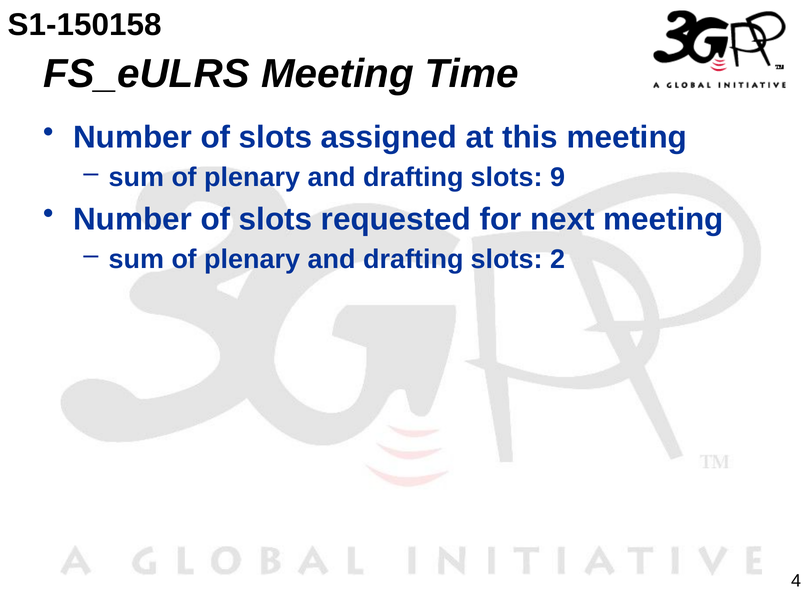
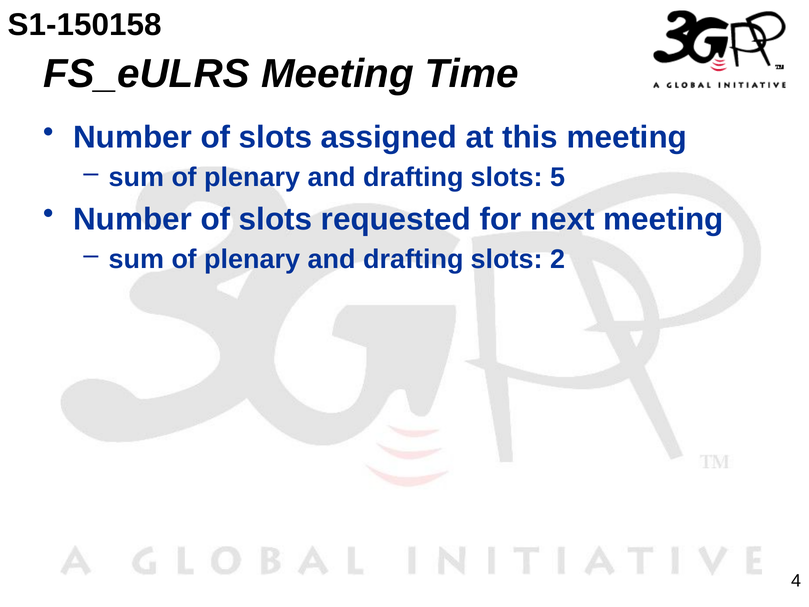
9: 9 -> 5
